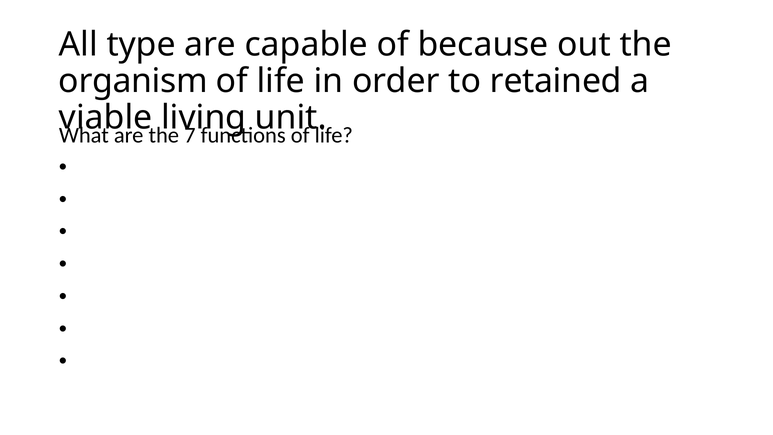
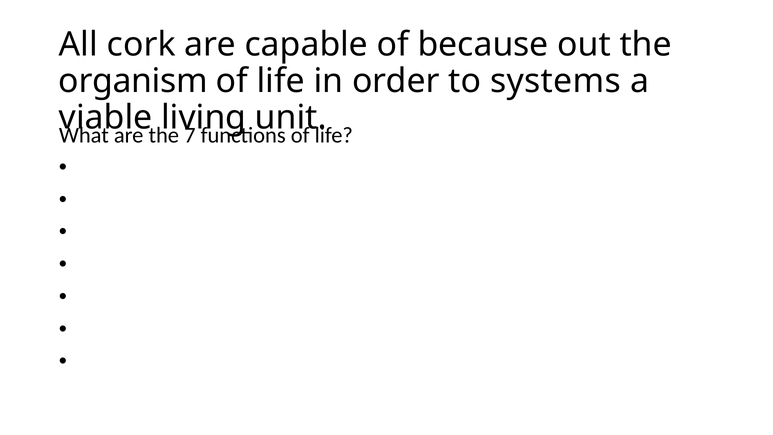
type: type -> cork
retained: retained -> systems
